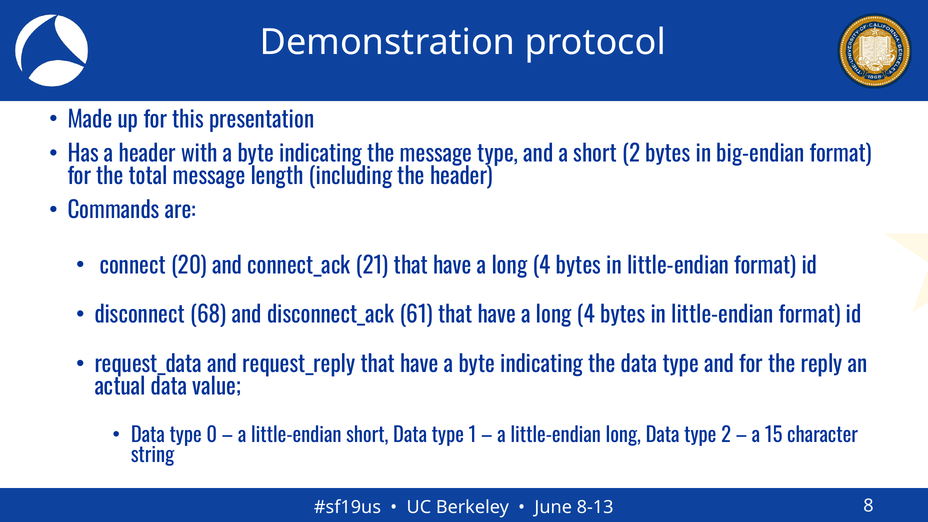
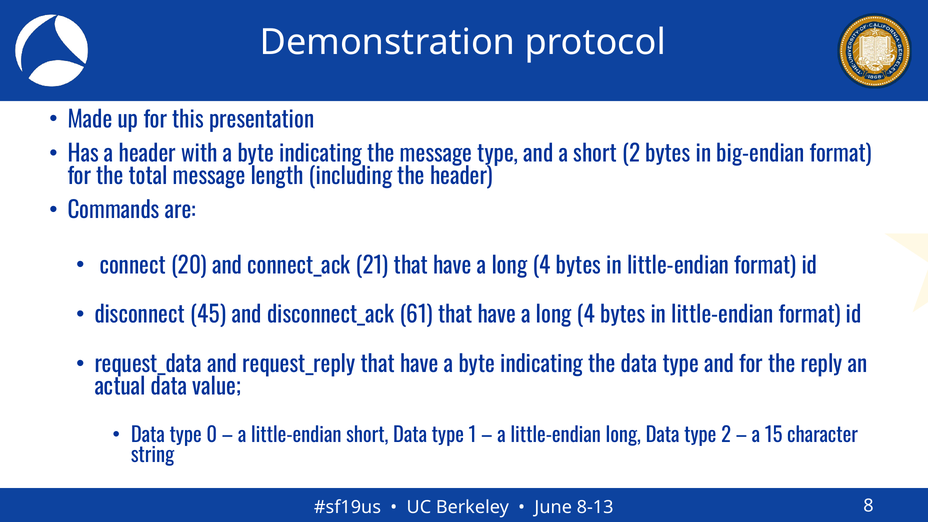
68: 68 -> 45
